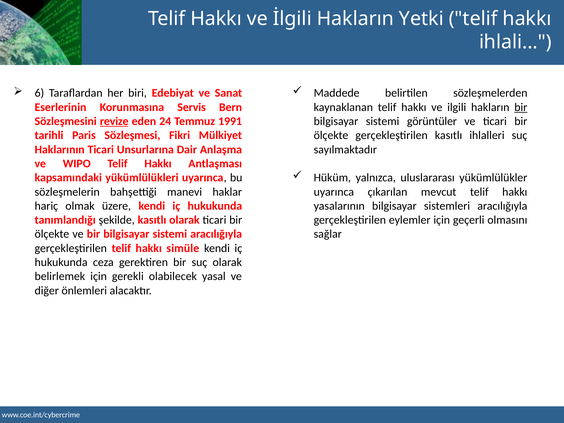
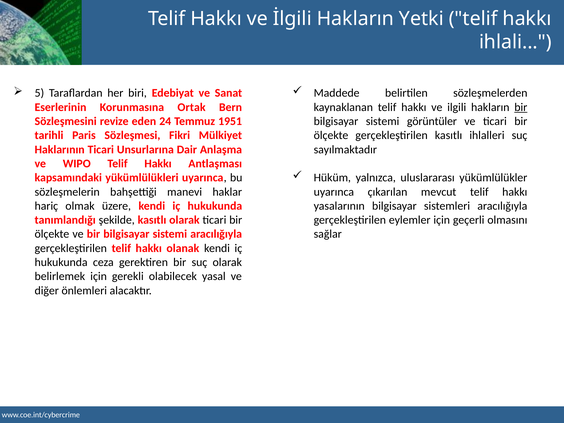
6: 6 -> 5
Servis: Servis -> Ortak
revize underline: present -> none
1991: 1991 -> 1951
simüle: simüle -> olanak
